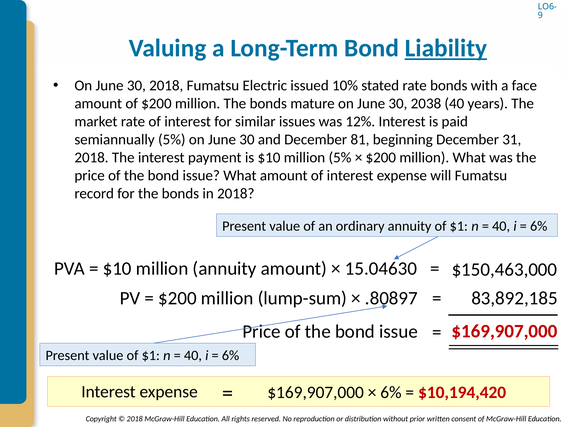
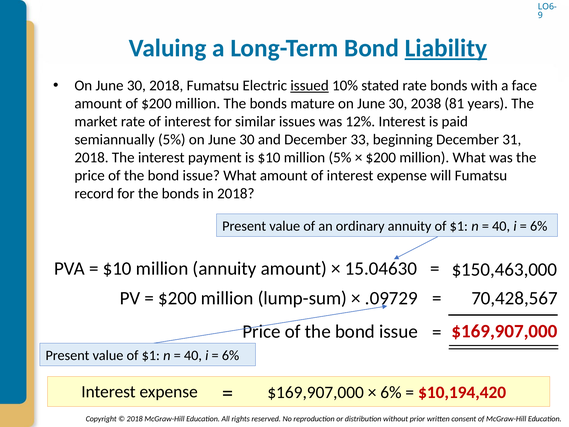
issued underline: none -> present
2038 40: 40 -> 81
81: 81 -> 33
.80897: .80897 -> .09729
83,892,185: 83,892,185 -> 70,428,567
